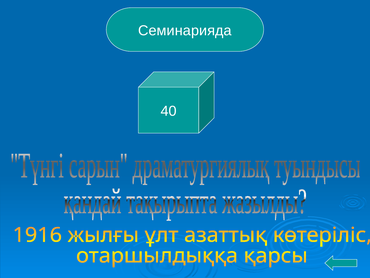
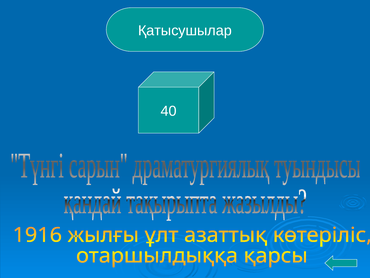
Семинарияда: Семинарияда -> Қатысушылар
